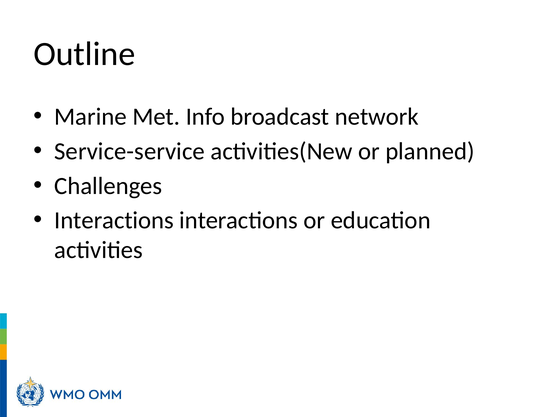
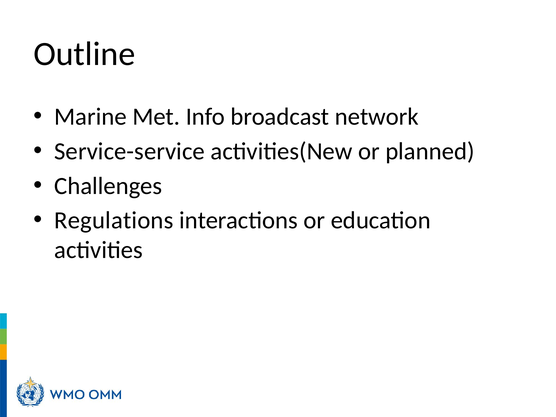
Interactions at (114, 220): Interactions -> Regulations
